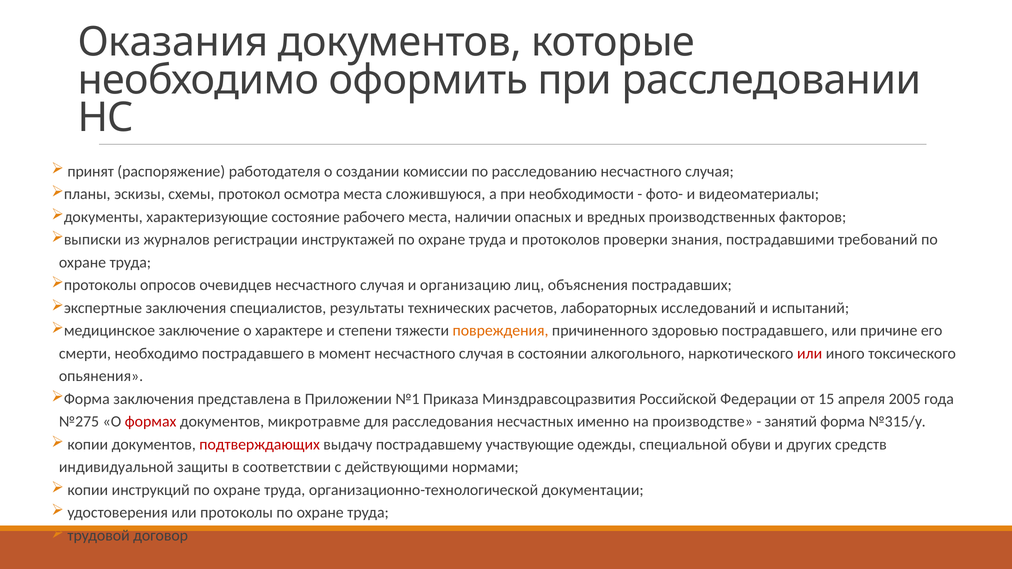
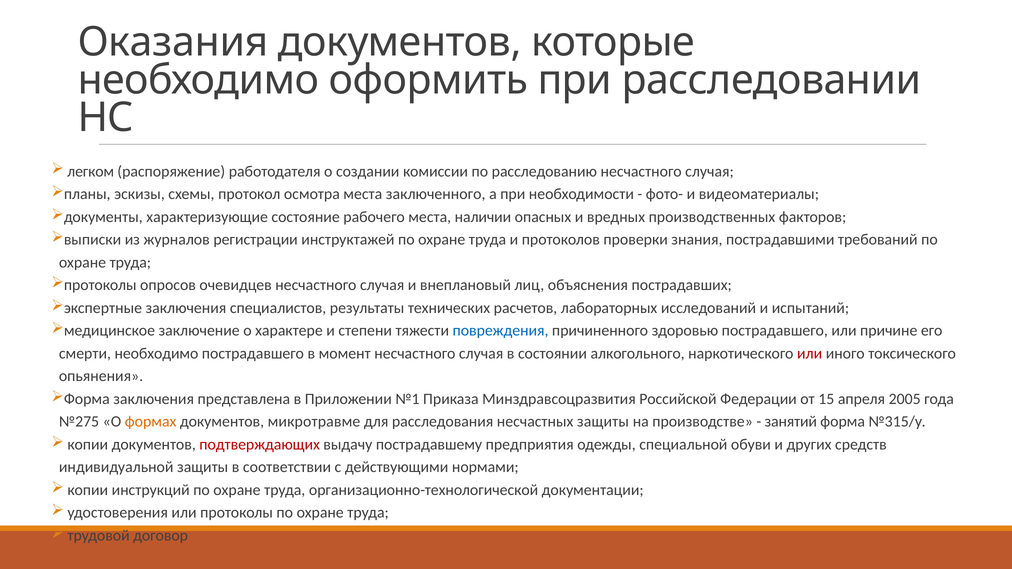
принят: принят -> легком
сложившуюся: сложившуюся -> заключенного
организацию: организацию -> внеплановый
повреждения colour: orange -> blue
формах colour: red -> orange
несчастных именно: именно -> защиты
участвующие: участвующие -> предприятия
